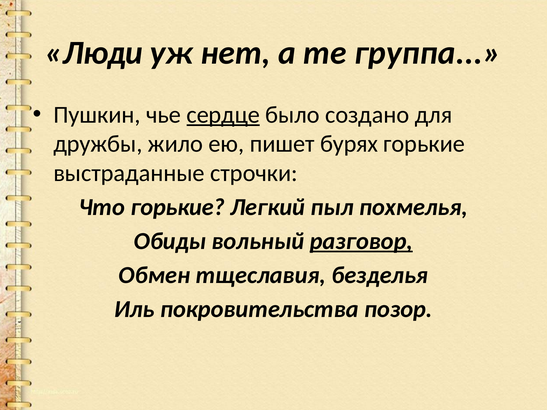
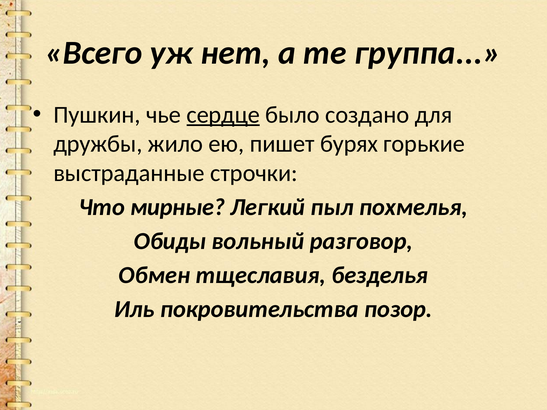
Люди: Люди -> Всего
Что горькие: горькие -> мирные
разговор underline: present -> none
